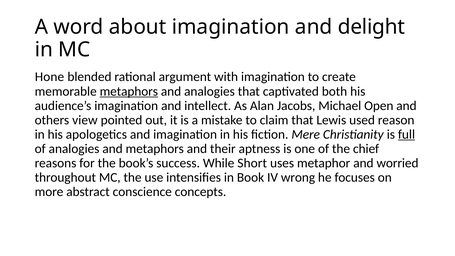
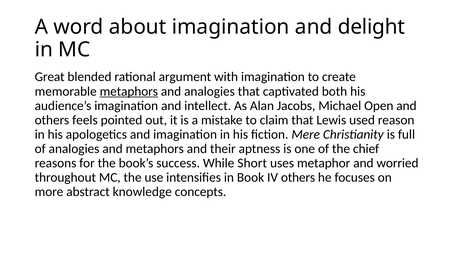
Hone: Hone -> Great
view: view -> feels
full underline: present -> none
IV wrong: wrong -> others
conscience: conscience -> knowledge
